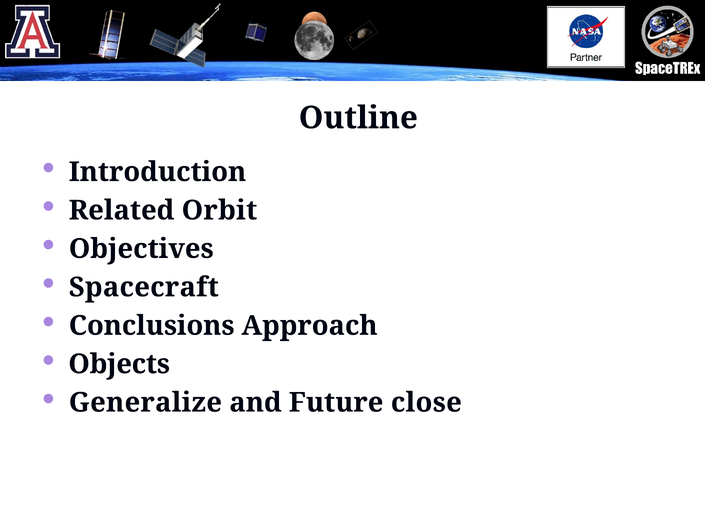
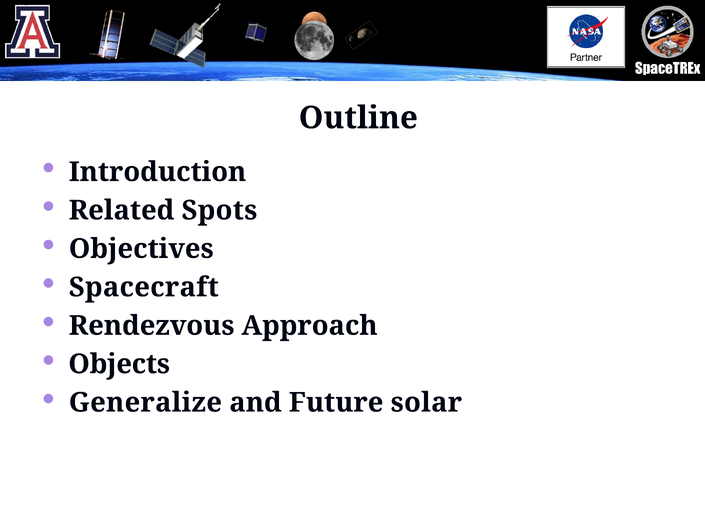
Orbit: Orbit -> Spots
Conclusions: Conclusions -> Rendezvous
close: close -> solar
